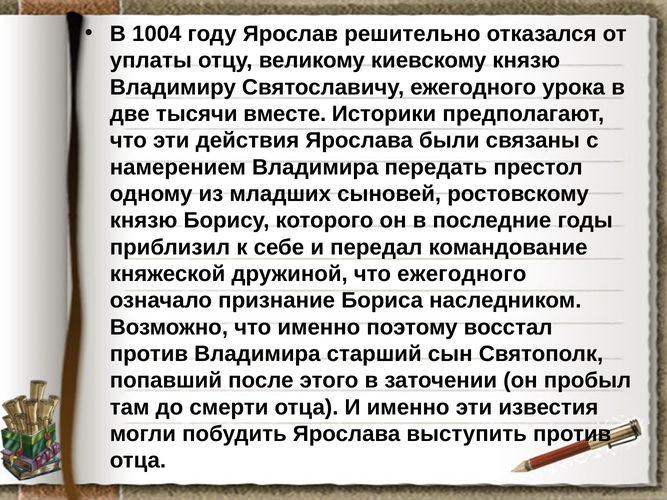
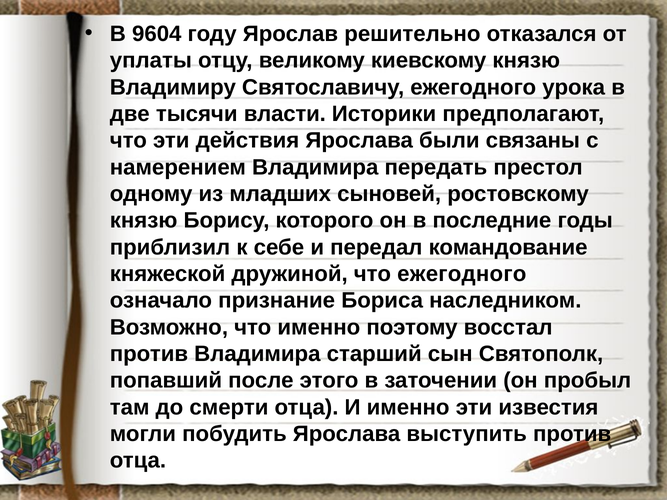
1004: 1004 -> 9604
вместе: вместе -> власти
